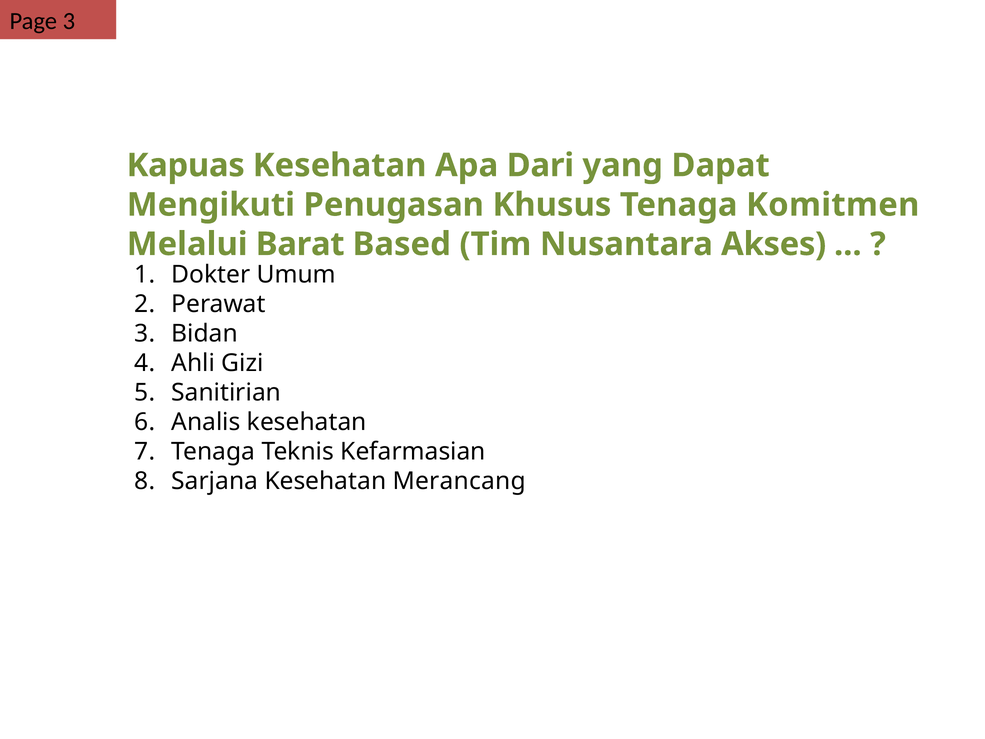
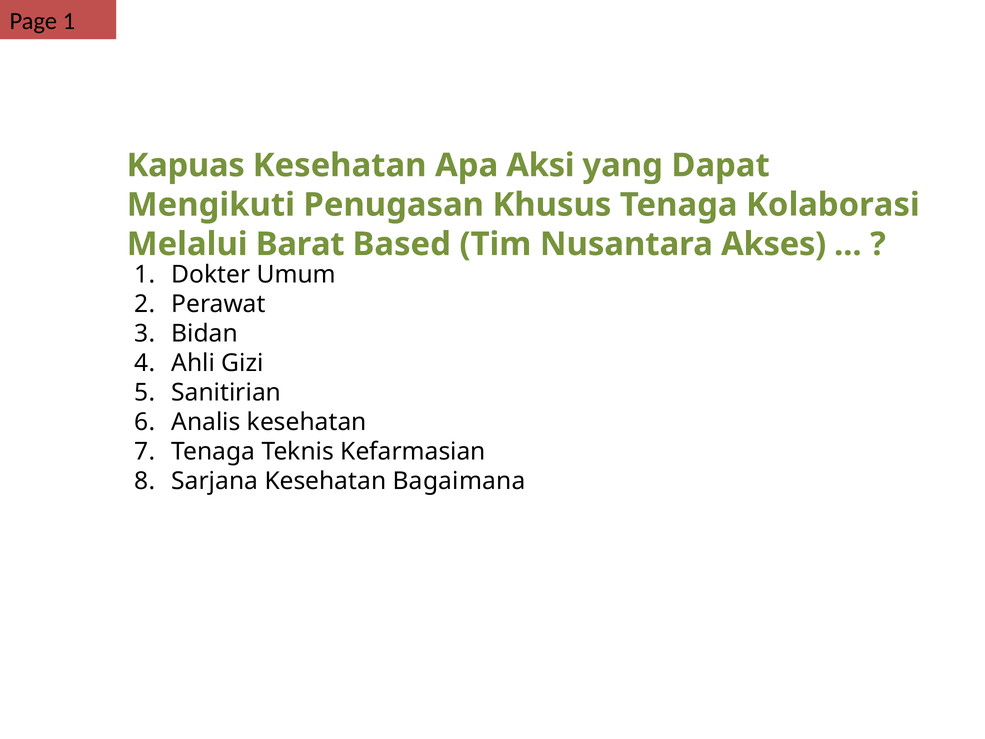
Page 3: 3 -> 1
Dari: Dari -> Aksi
Komitmen: Komitmen -> Kolaborasi
Merancang: Merancang -> Bagaimana
